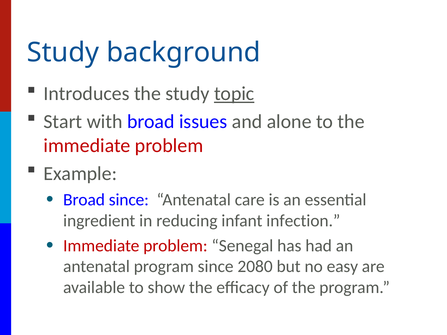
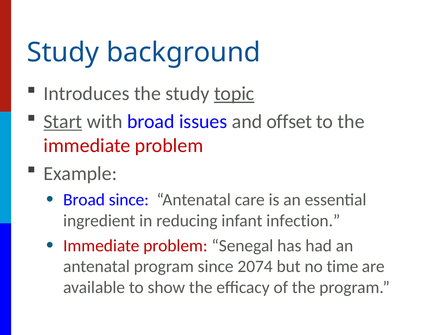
Start underline: none -> present
alone: alone -> offset
2080: 2080 -> 2074
easy: easy -> time
